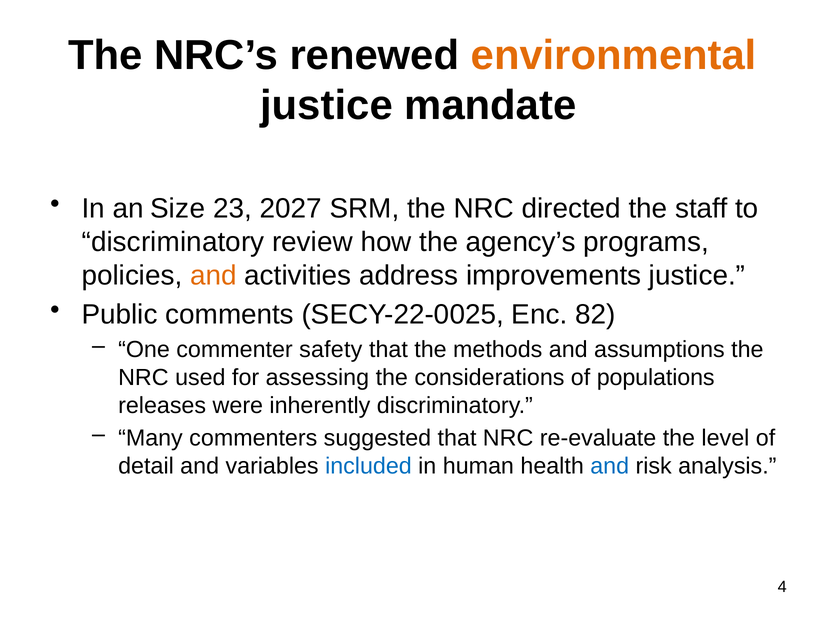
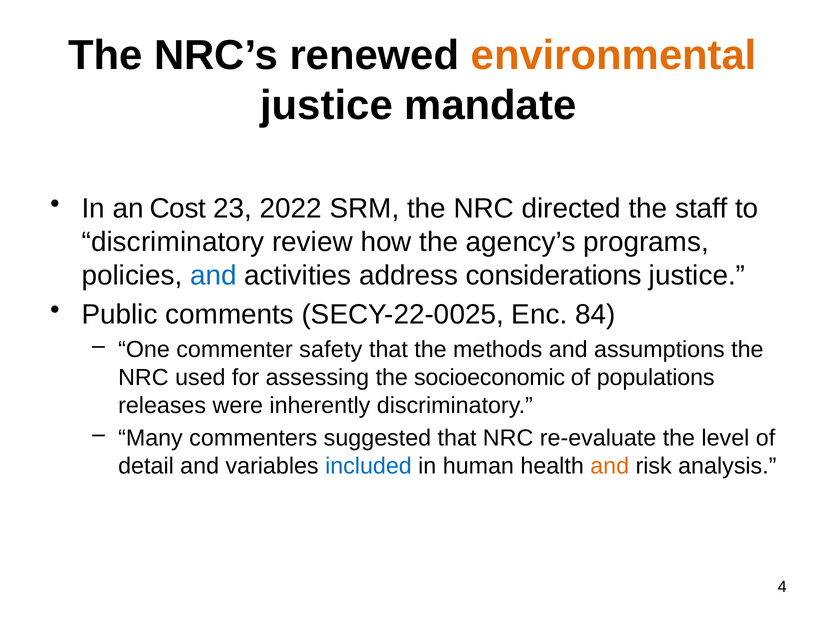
Size: Size -> Cost
2027: 2027 -> 2022
and at (213, 275) colour: orange -> blue
improvements: improvements -> considerations
82: 82 -> 84
considerations: considerations -> socioeconomic
and at (610, 466) colour: blue -> orange
